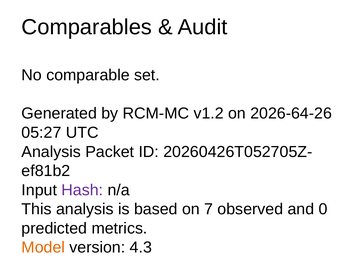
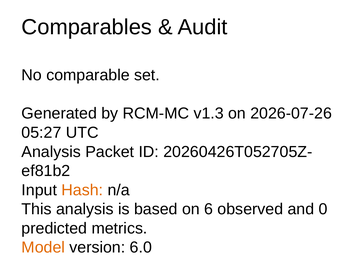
v1.2: v1.2 -> v1.3
2026-64-26: 2026-64-26 -> 2026-07-26
Hash colour: purple -> orange
7: 7 -> 6
4.3: 4.3 -> 6.0
